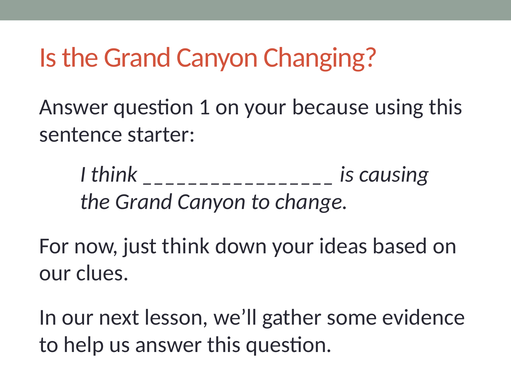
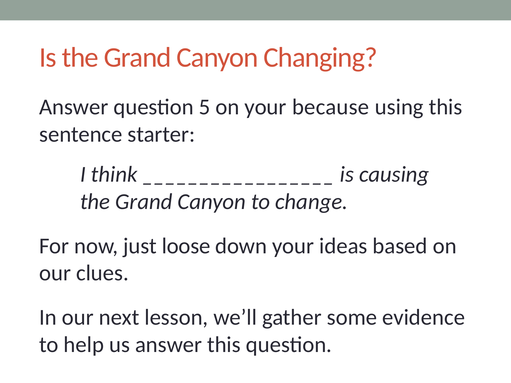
1: 1 -> 5
just think: think -> loose
